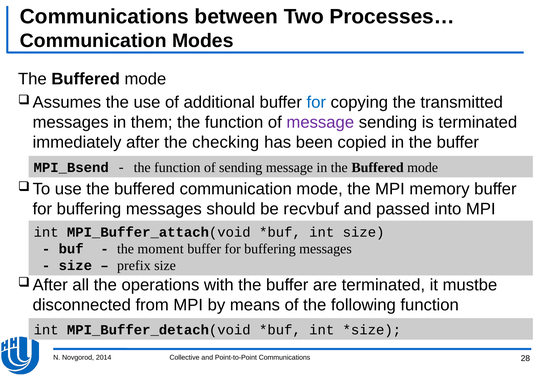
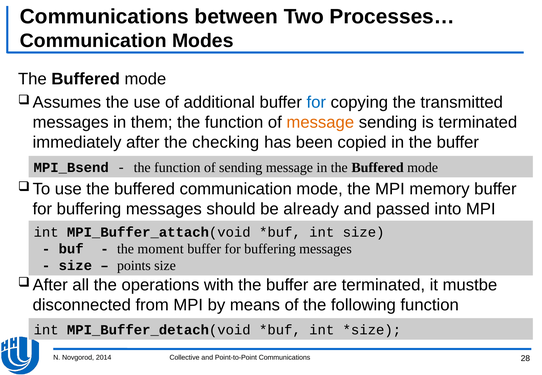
message at (320, 123) colour: purple -> orange
recvbuf: recvbuf -> already
prefix: prefix -> points
